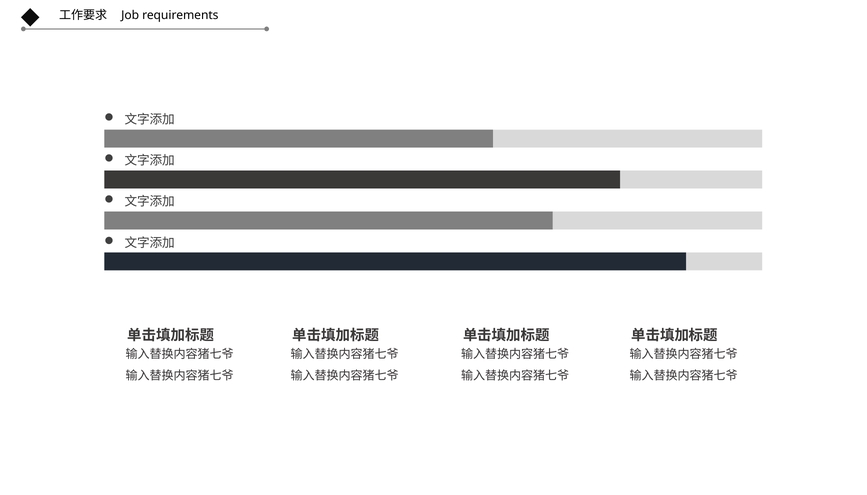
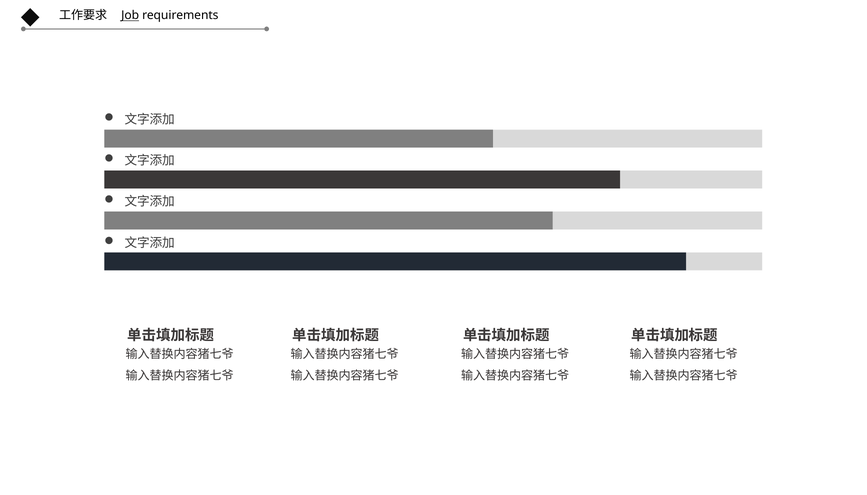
Job underline: none -> present
